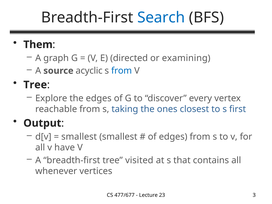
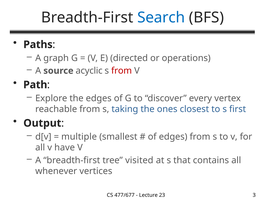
Them: Them -> Paths
examining: examining -> operations
from at (122, 71) colour: blue -> red
Tree at (35, 85): Tree -> Path
smallest at (79, 137): smallest -> multiple
